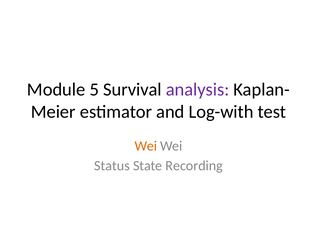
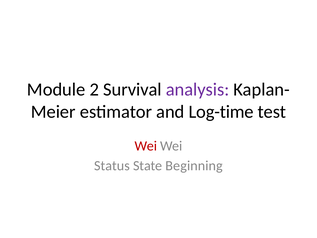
5: 5 -> 2
Log-with: Log-with -> Log-time
Wei at (146, 146) colour: orange -> red
Recording: Recording -> Beginning
